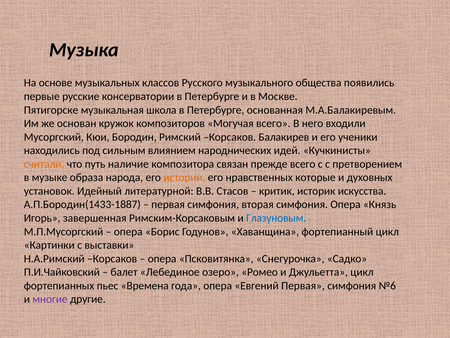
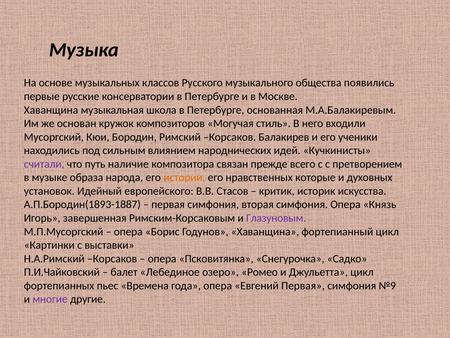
Пятигорске at (51, 110): Пятигорске -> Хаванщина
Могучая всего: всего -> стиль
считали colour: orange -> purple
литературной: литературной -> европейского
А.П.Бородин(1433-1887: А.П.Бородин(1433-1887 -> А.П.Бородин(1893-1887
Глазуновым colour: blue -> purple
№6: №6 -> №9
